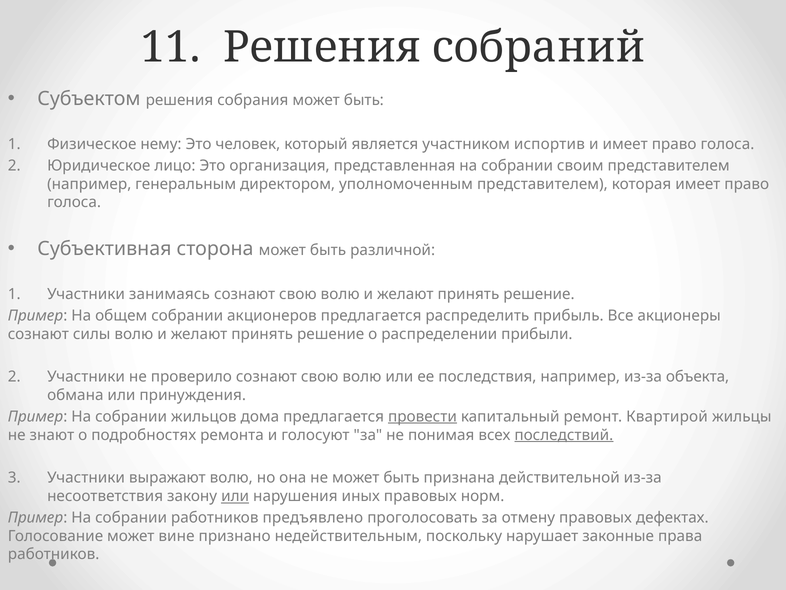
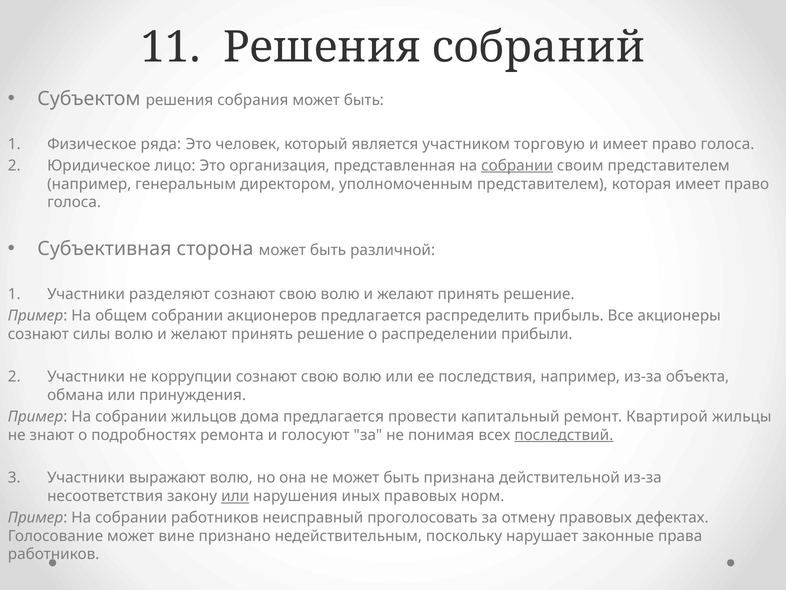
нему: нему -> ряда
испортив: испортив -> торговую
собрании at (517, 165) underline: none -> present
занимаясь: занимаясь -> разделяют
проверило: проверило -> коррупции
провести underline: present -> none
предъявлено: предъявлено -> неисправный
